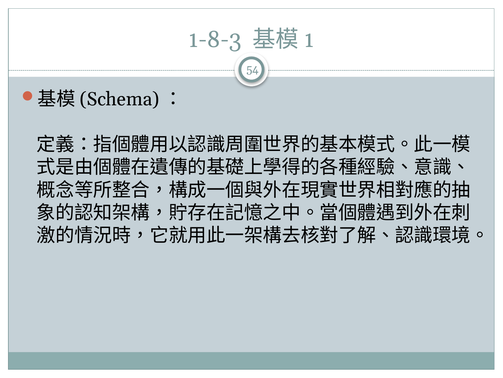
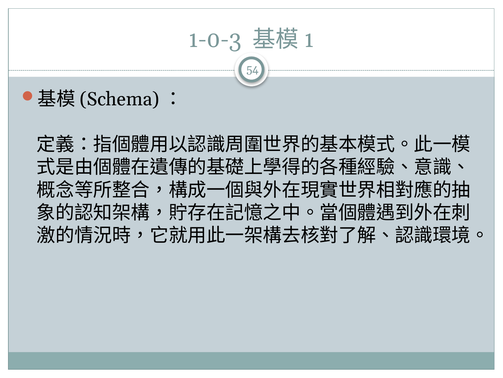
1-8-3: 1-8-3 -> 1-0-3
